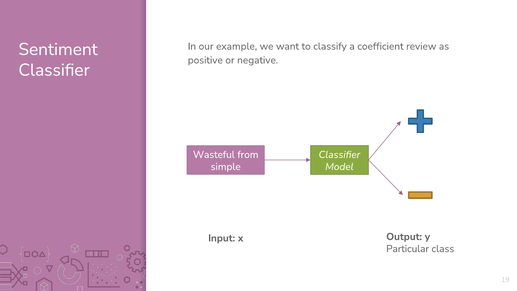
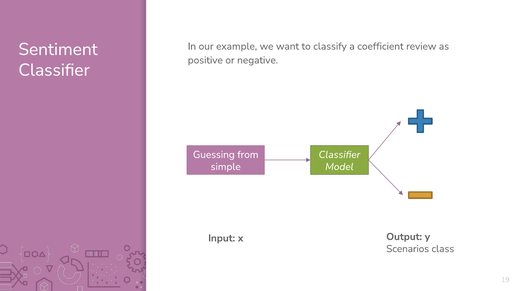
Wasteful: Wasteful -> Guessing
Particular: Particular -> Scenarios
